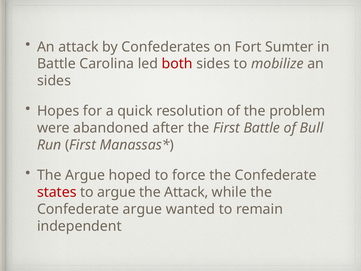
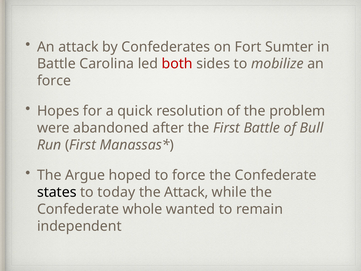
sides at (54, 81): sides -> force
states colour: red -> black
to argue: argue -> today
Confederate argue: argue -> whole
